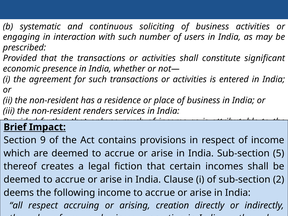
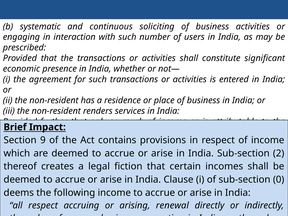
5: 5 -> 2
2: 2 -> 0
creation: creation -> renewal
